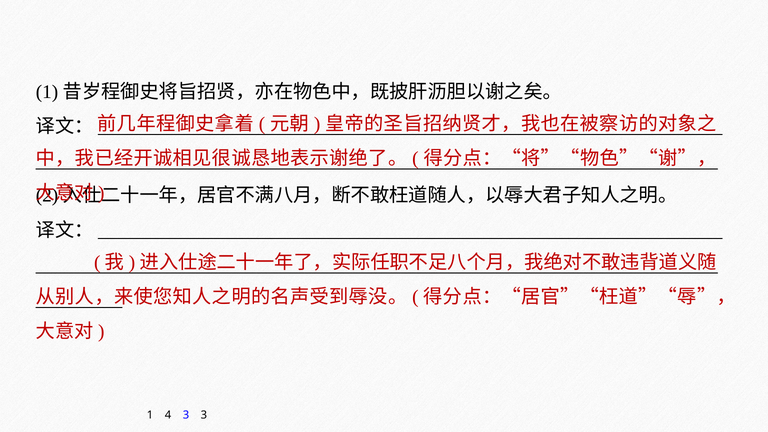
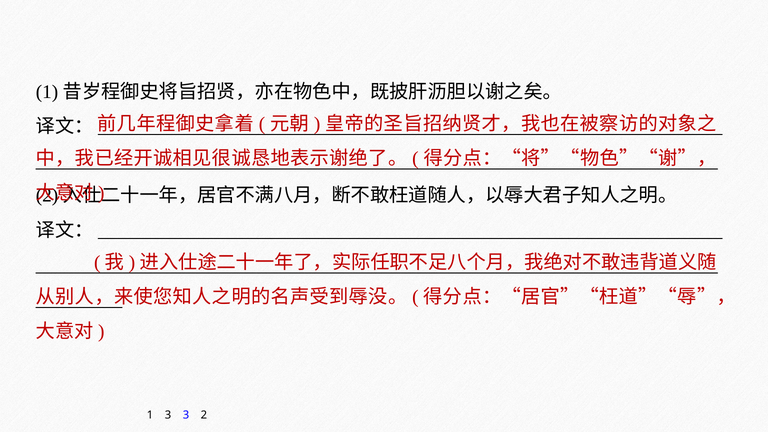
1 4: 4 -> 3
3 3: 3 -> 2
